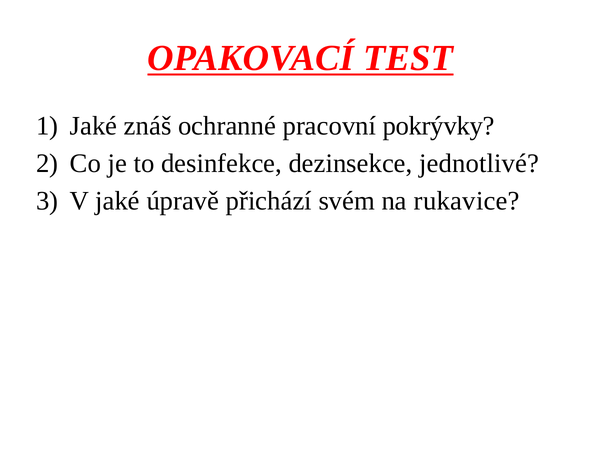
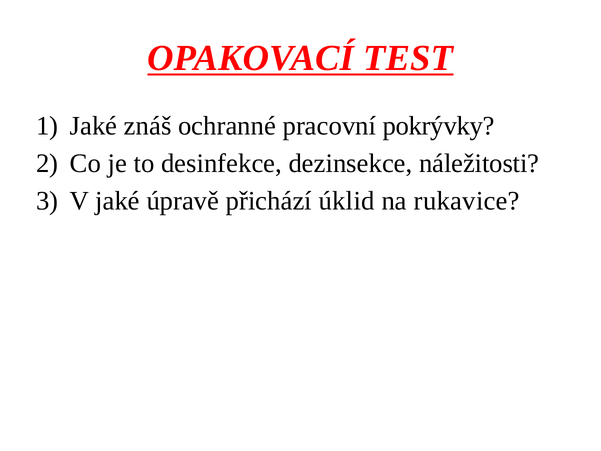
jednotlivé: jednotlivé -> náležitosti
svém: svém -> úklid
